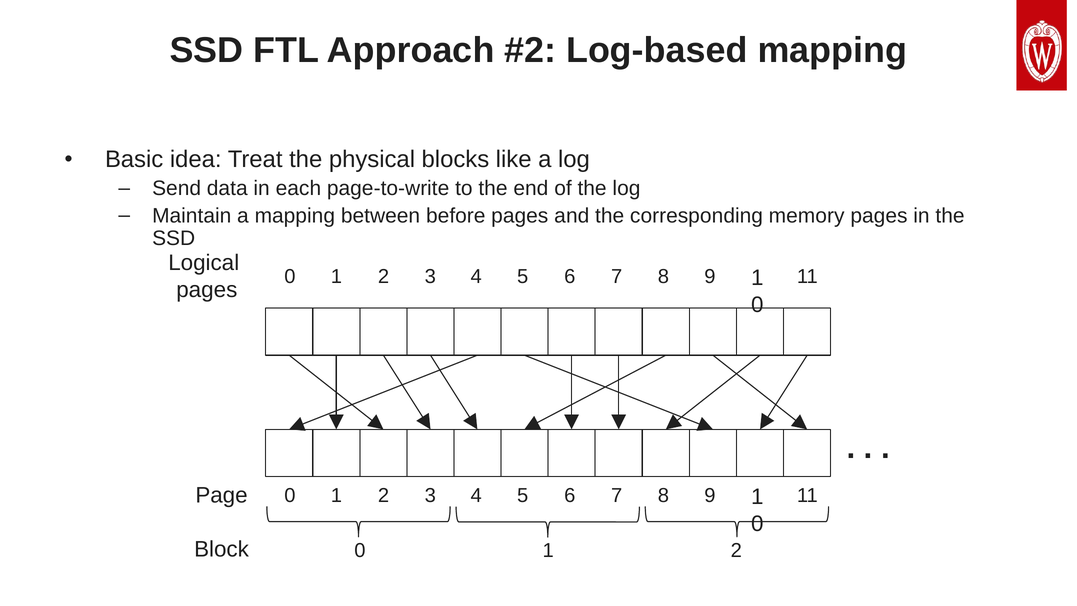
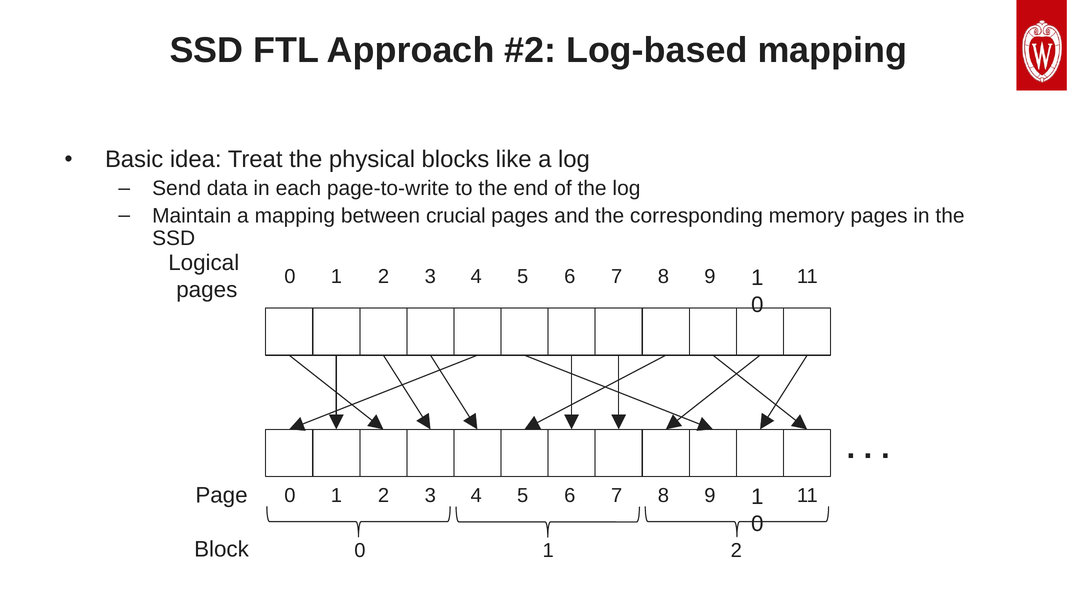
before: before -> crucial
